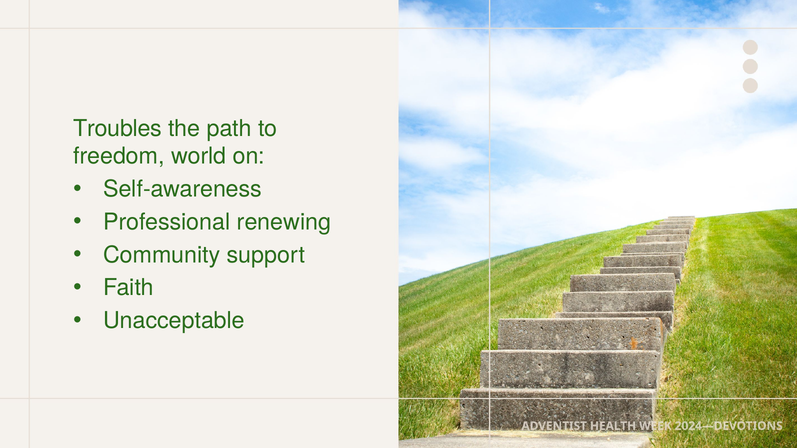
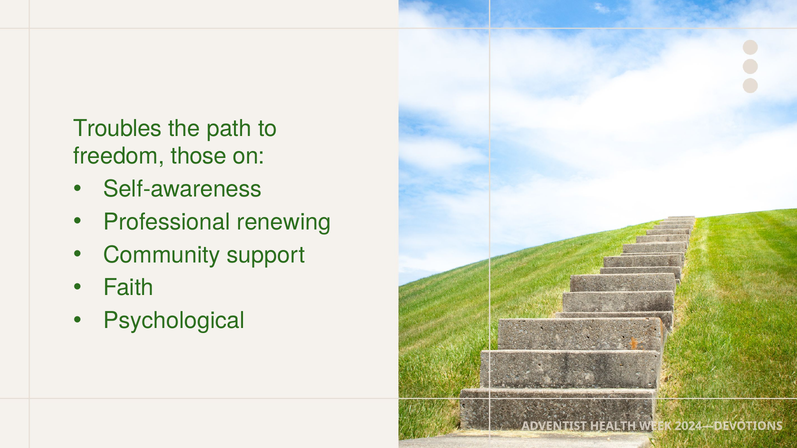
world: world -> those
Unacceptable: Unacceptable -> Psychological
